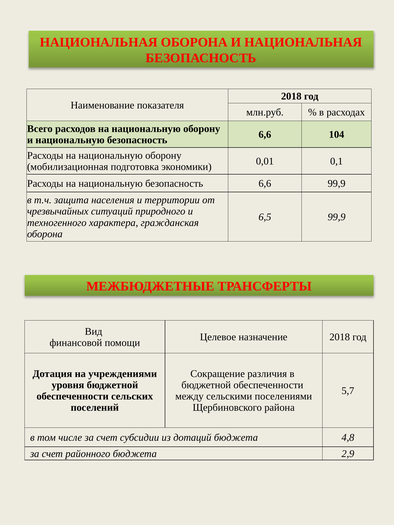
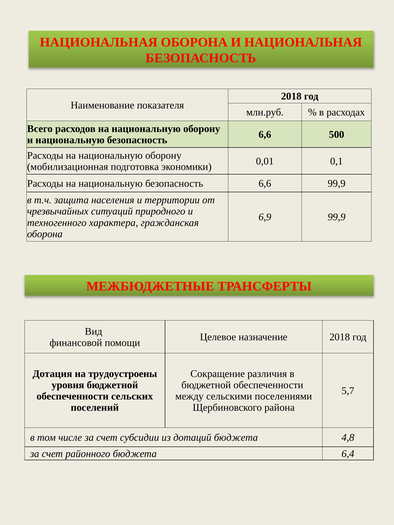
104: 104 -> 500
6,5: 6,5 -> 6,9
учреждениями: учреждениями -> трудоустроены
2,9: 2,9 -> 6,4
